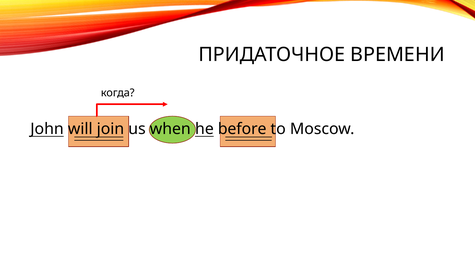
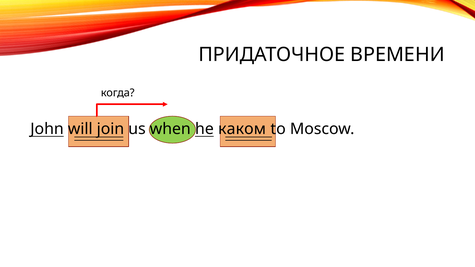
before: before -> каком
